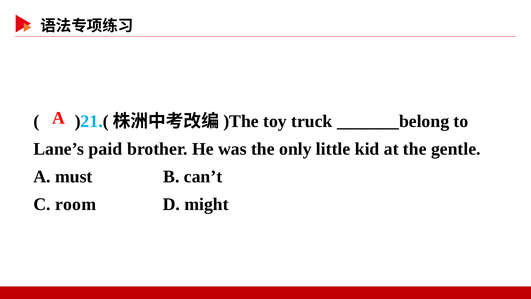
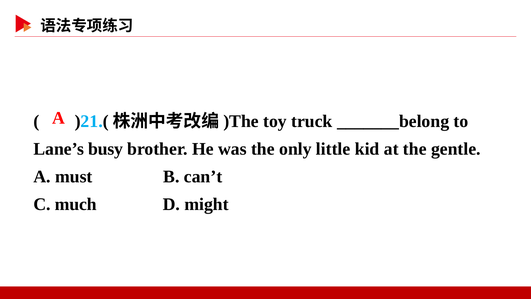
paid: paid -> busy
room: room -> much
